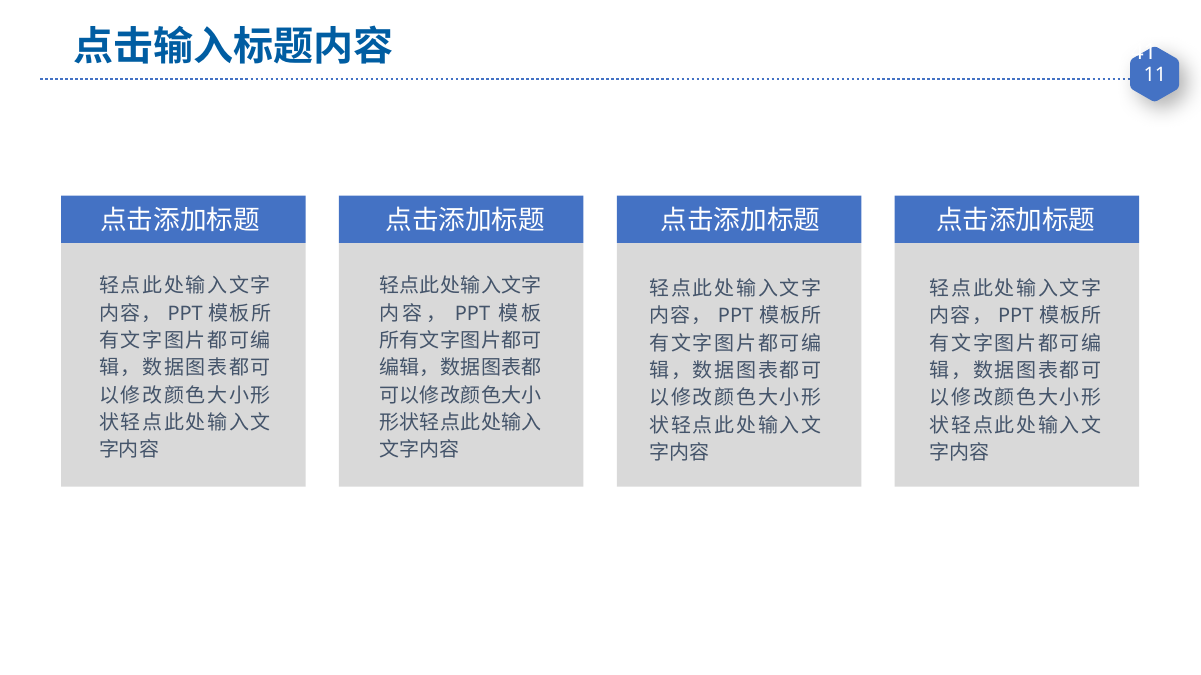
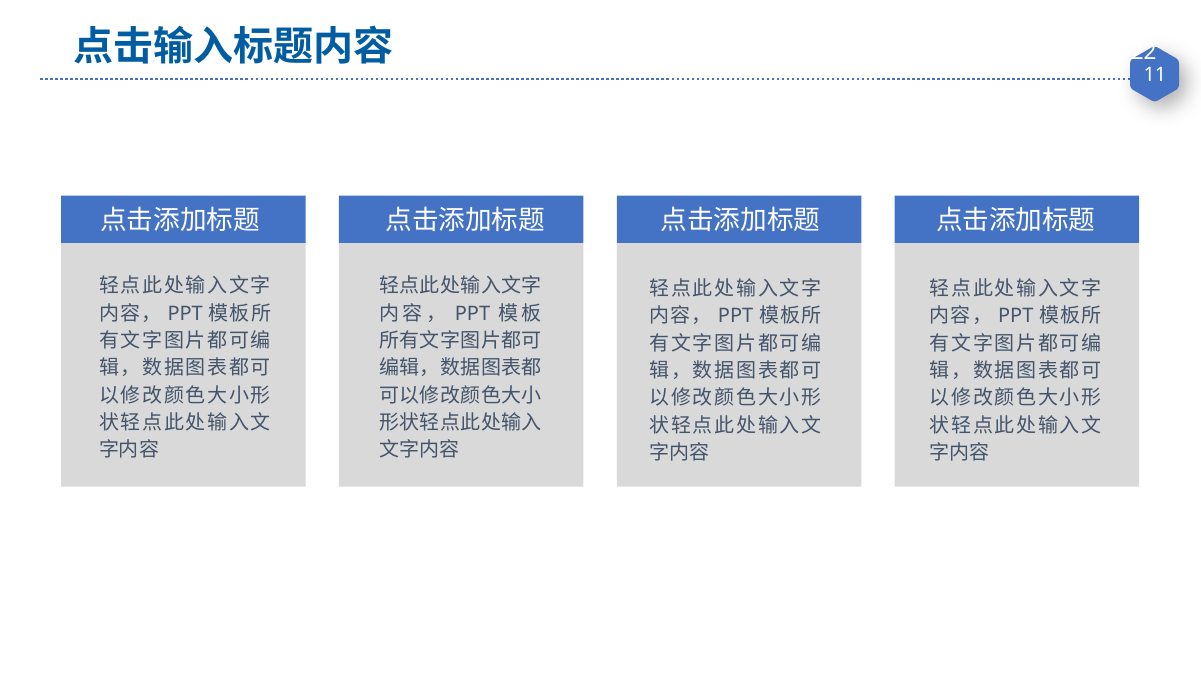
41: 41 -> 22
